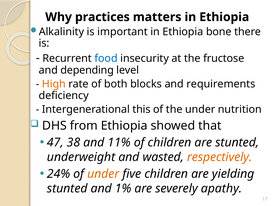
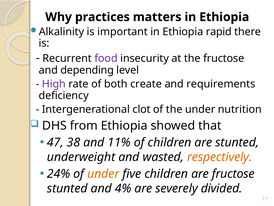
bone: bone -> rapid
food colour: blue -> purple
High colour: orange -> purple
blocks: blocks -> create
this: this -> clot
are yielding: yielding -> fructose
1%: 1% -> 4%
apathy: apathy -> divided
